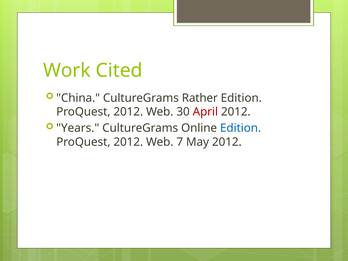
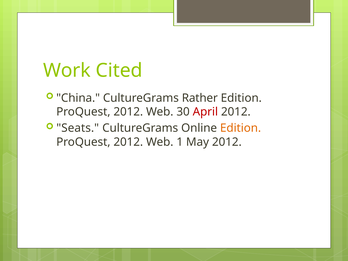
Years: Years -> Seats
Edition at (241, 128) colour: blue -> orange
7: 7 -> 1
